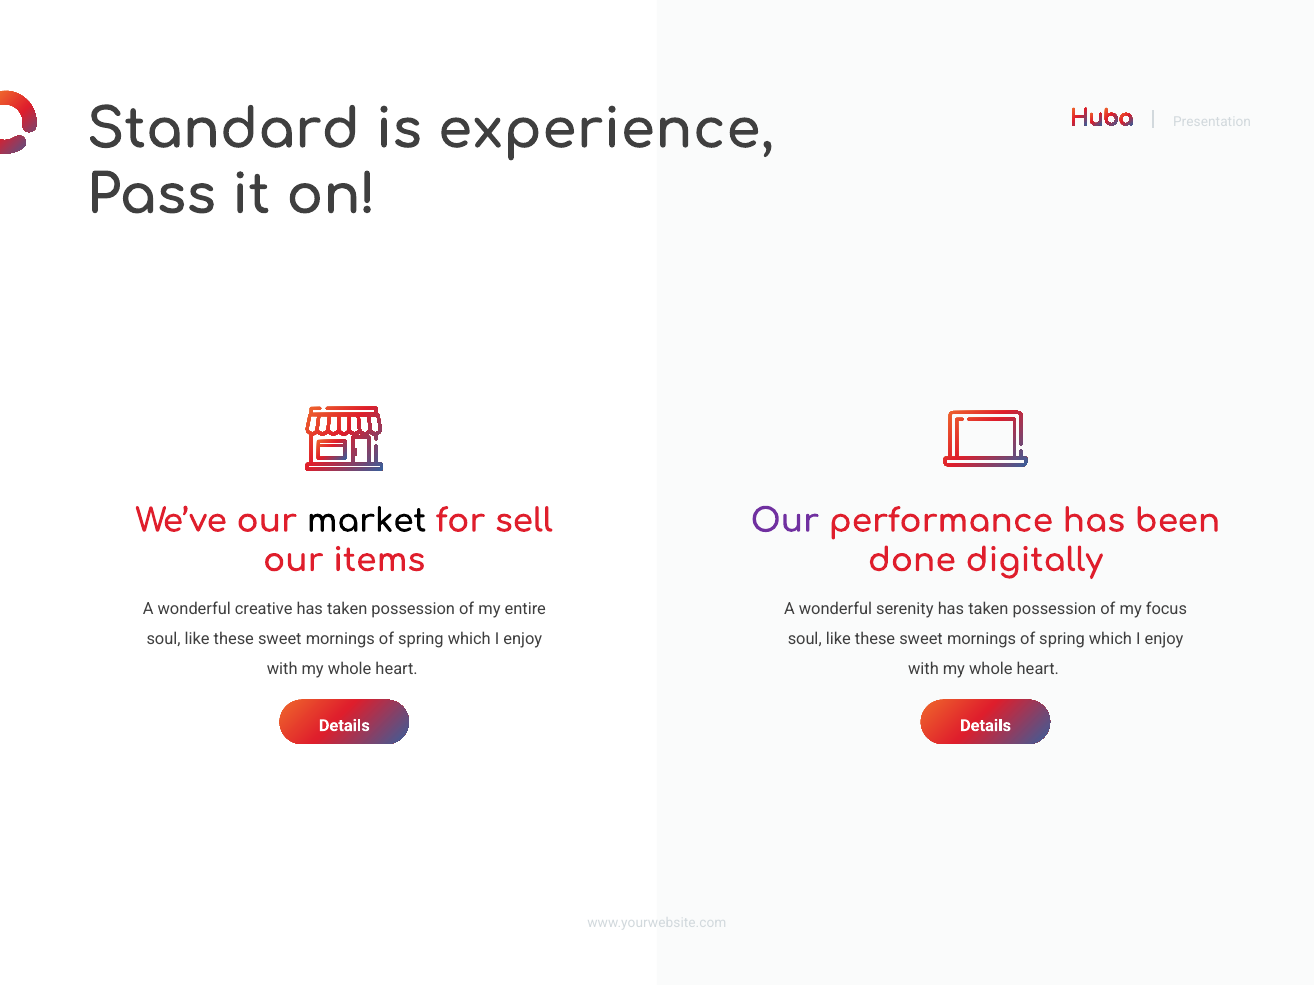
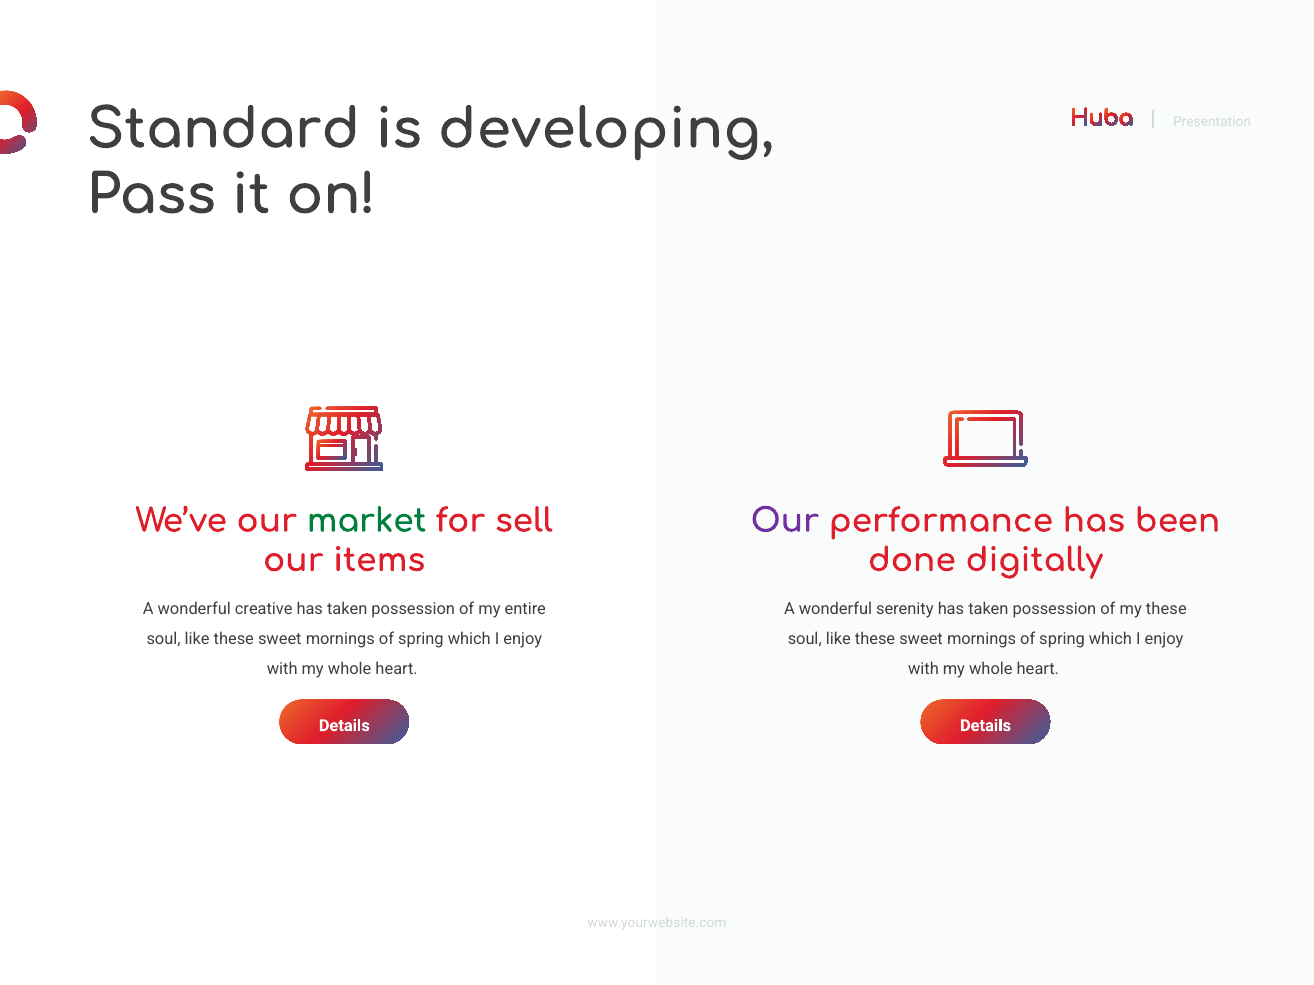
experience: experience -> developing
market colour: black -> green
my focus: focus -> these
